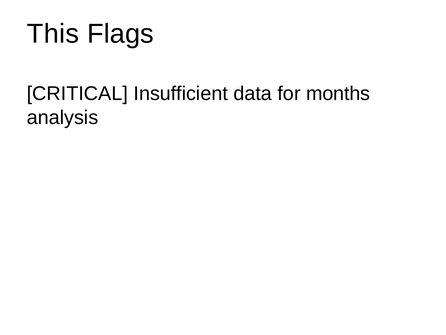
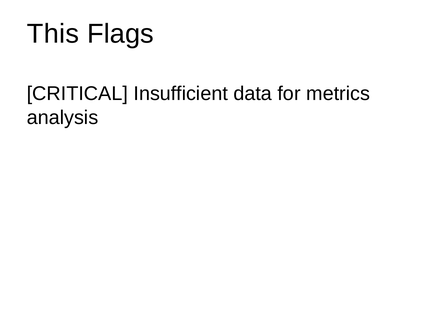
months: months -> metrics
